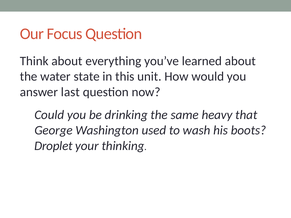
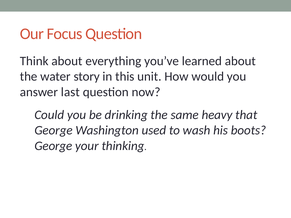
state: state -> story
Droplet at (53, 146): Droplet -> George
